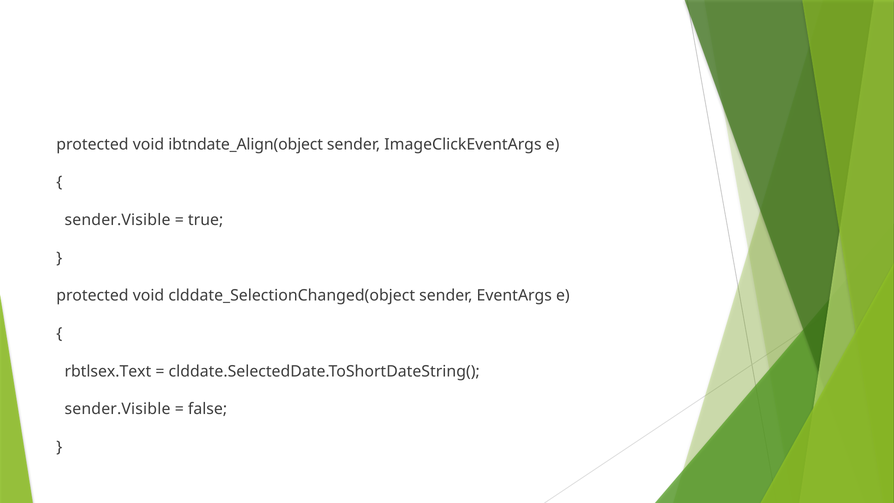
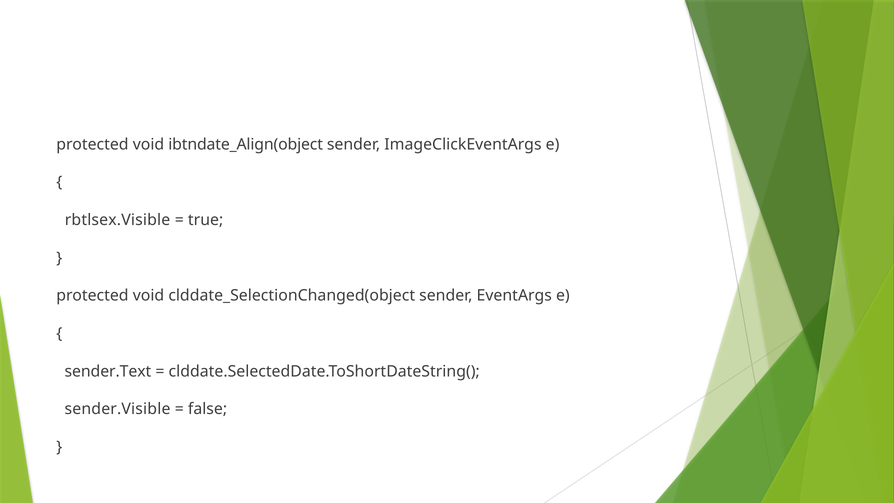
sender.Visible at (118, 220): sender.Visible -> rbtlsex.Visible
rbtlsex.Text: rbtlsex.Text -> sender.Text
